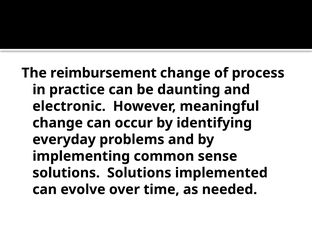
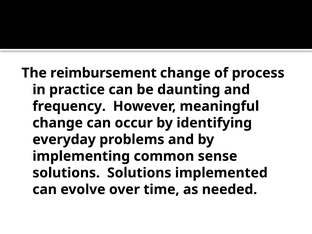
electronic: electronic -> frequency
